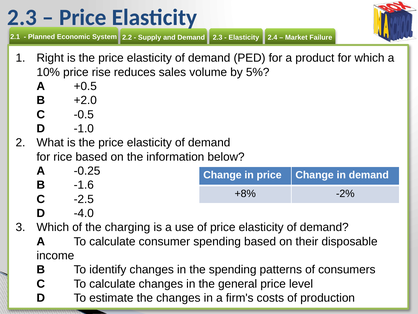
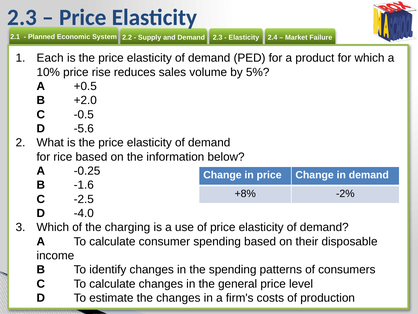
Right: Right -> Each
-1.0: -1.0 -> -5.6
